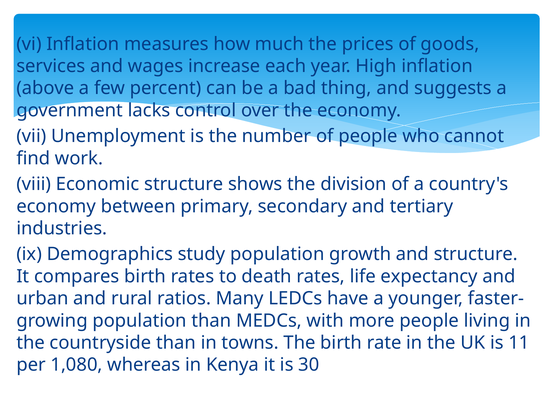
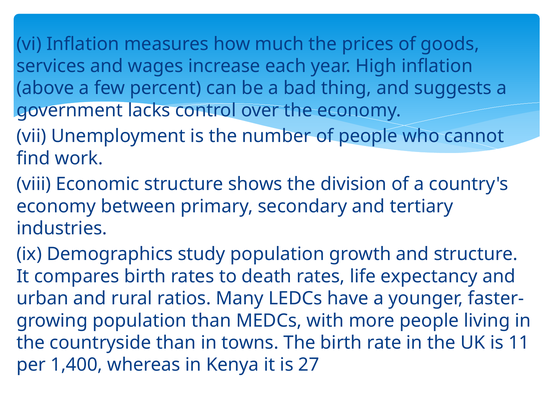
1,080: 1,080 -> 1,400
30: 30 -> 27
